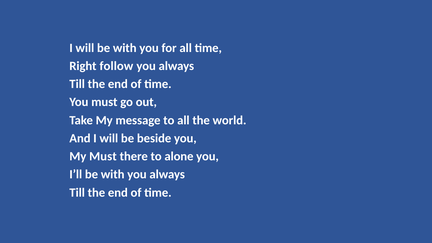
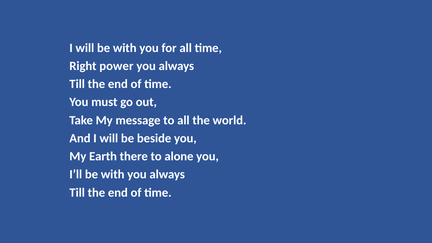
follow: follow -> power
My Must: Must -> Earth
